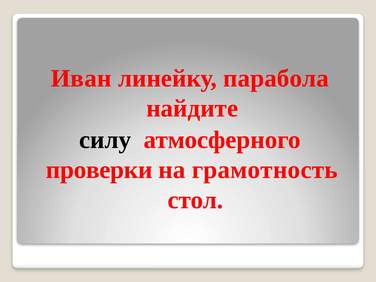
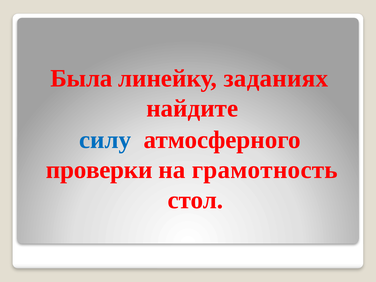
Иван: Иван -> Была
парабола: парабола -> заданиях
силу colour: black -> blue
